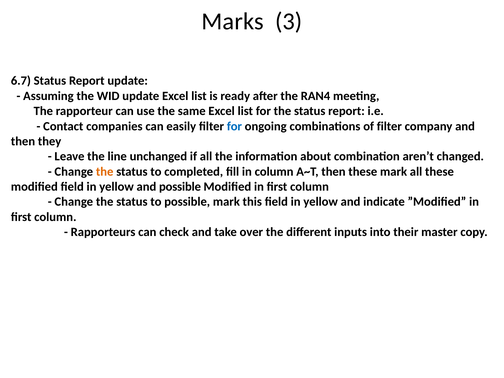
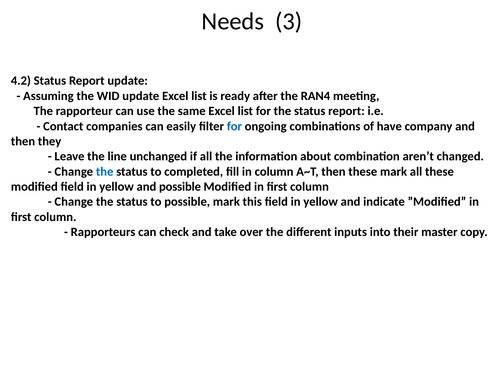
Marks: Marks -> Needs
6.7: 6.7 -> 4.2
of filter: filter -> have
the at (105, 172) colour: orange -> blue
